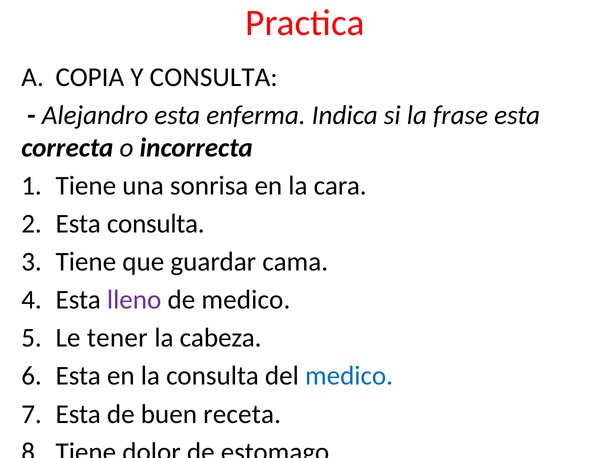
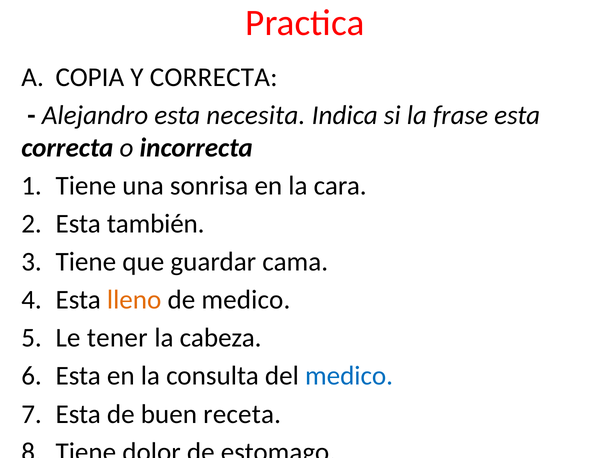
Y CONSULTA: CONSULTA -> CORRECTA
enferma: enferma -> necesita
Esta consulta: consulta -> también
lleno colour: purple -> orange
